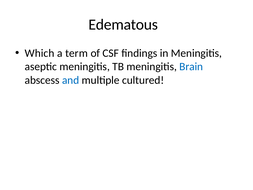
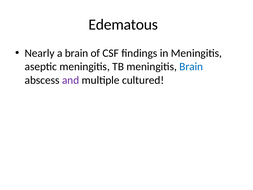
Which: Which -> Nearly
a term: term -> brain
and colour: blue -> purple
